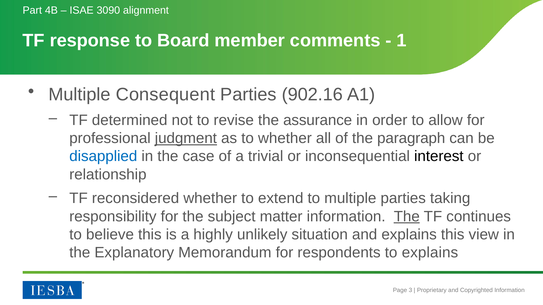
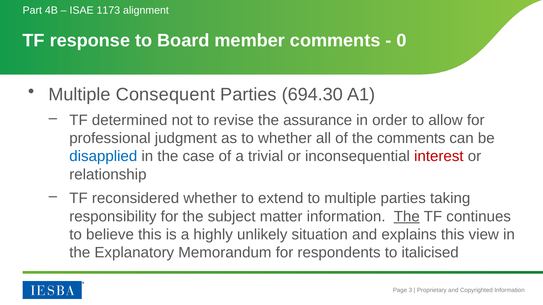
3090: 3090 -> 1173
1: 1 -> 0
902.16: 902.16 -> 694.30
judgment underline: present -> none
the paragraph: paragraph -> comments
interest colour: black -> red
to explains: explains -> italicised
